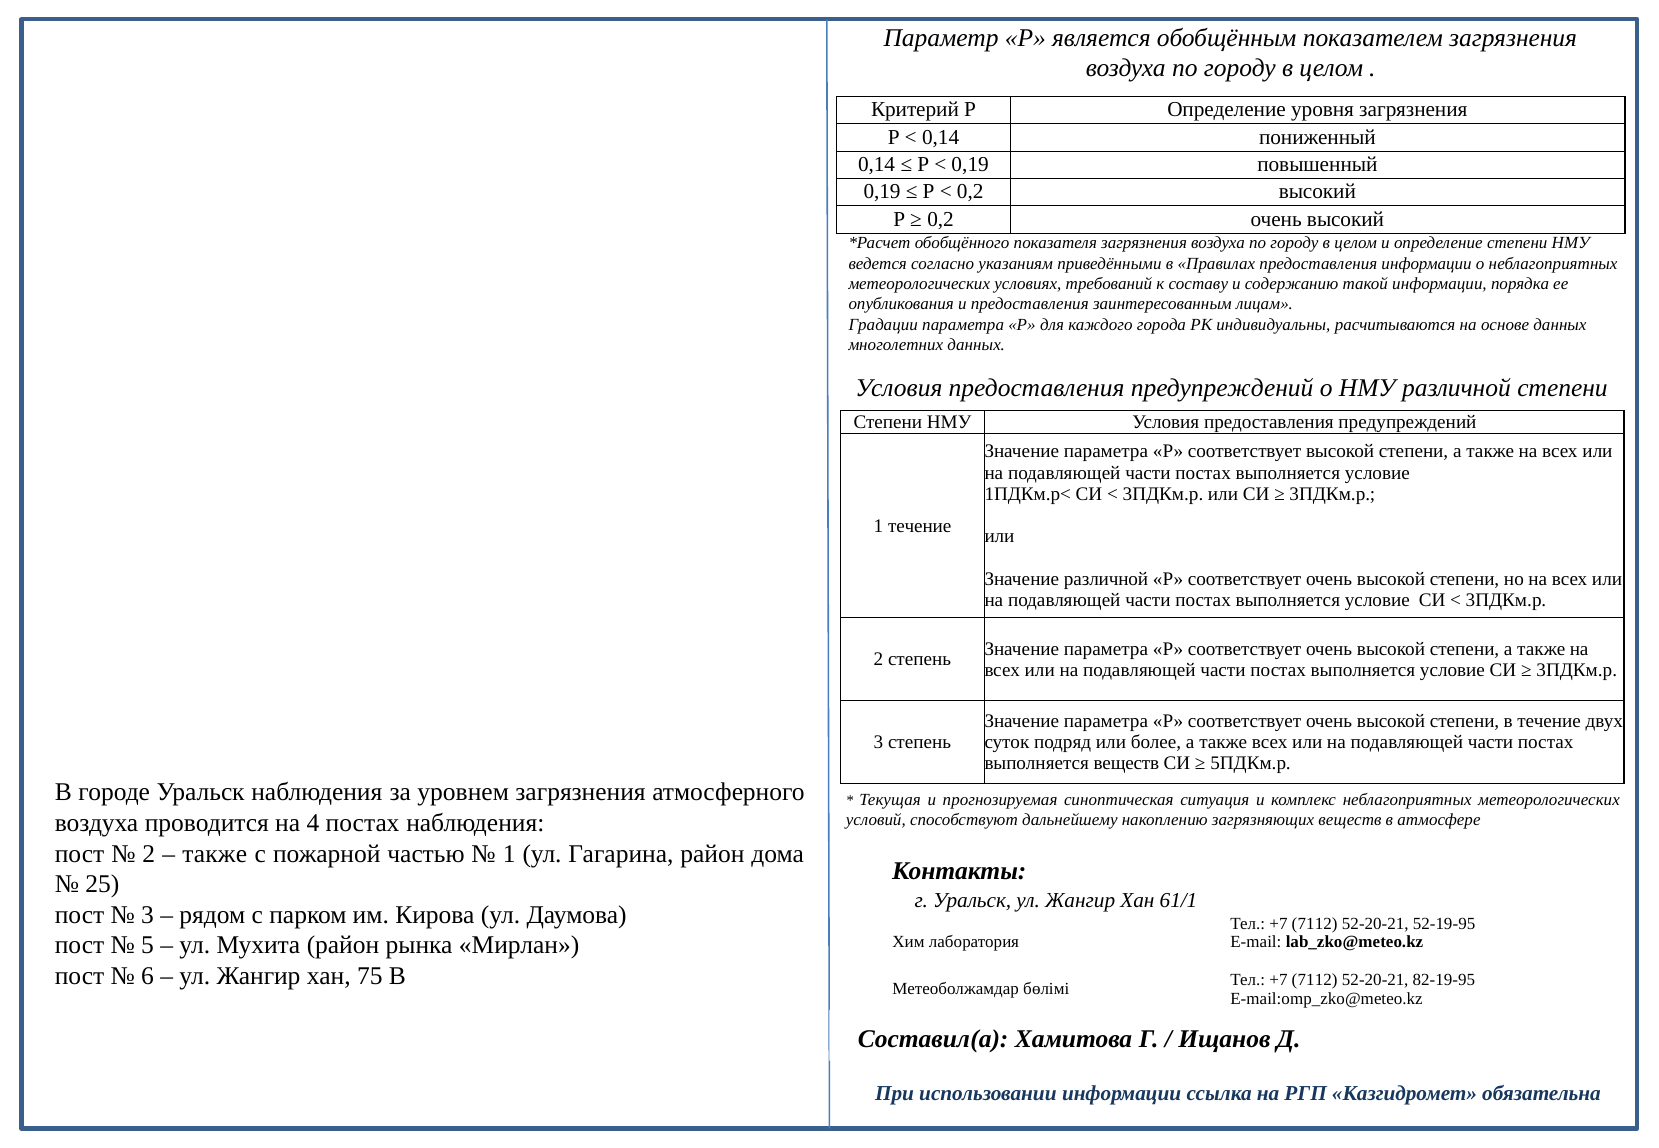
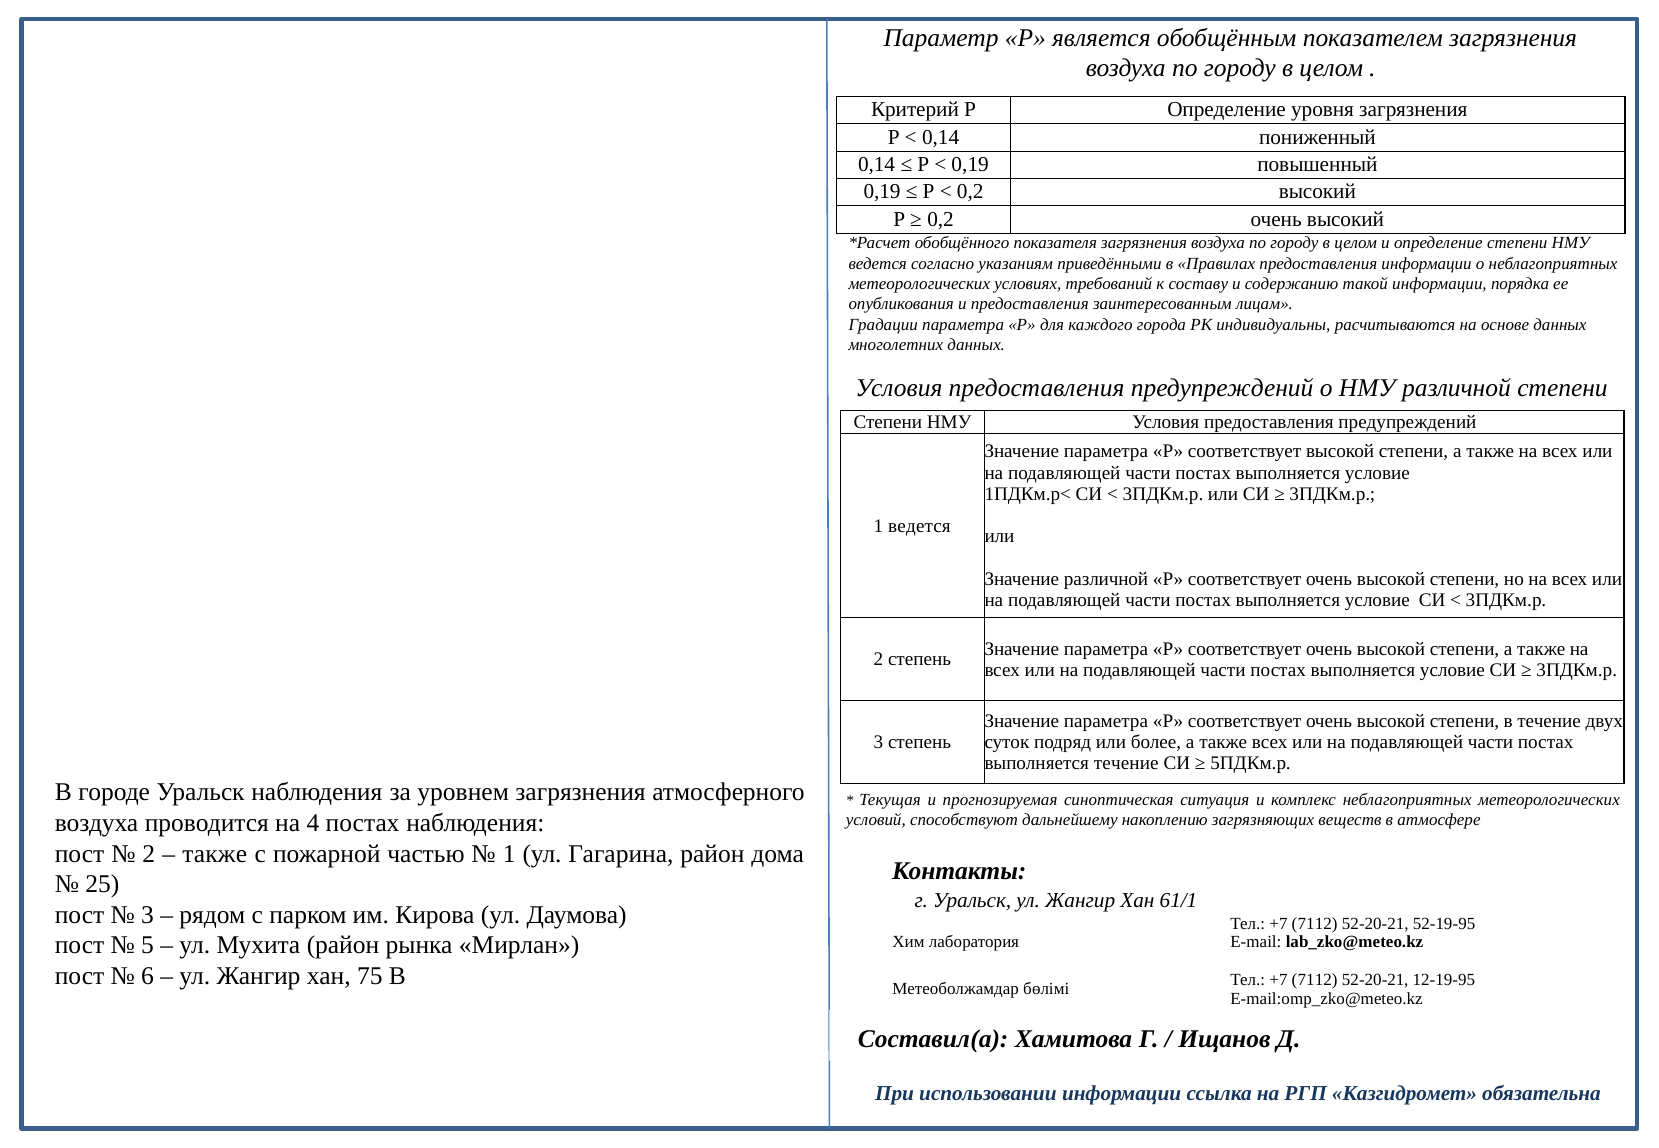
1 течение: течение -> ведется
выполняется веществ: веществ -> течение
82-19-95: 82-19-95 -> 12-19-95
